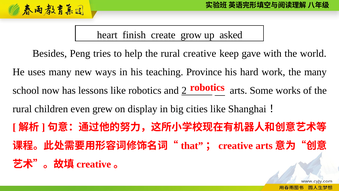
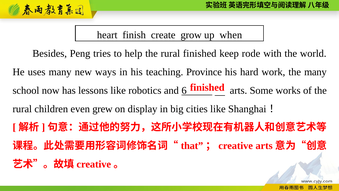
asked: asked -> when
rural creative: creative -> finished
gave: gave -> rode
robotics at (207, 87): robotics -> finished
2: 2 -> 6
